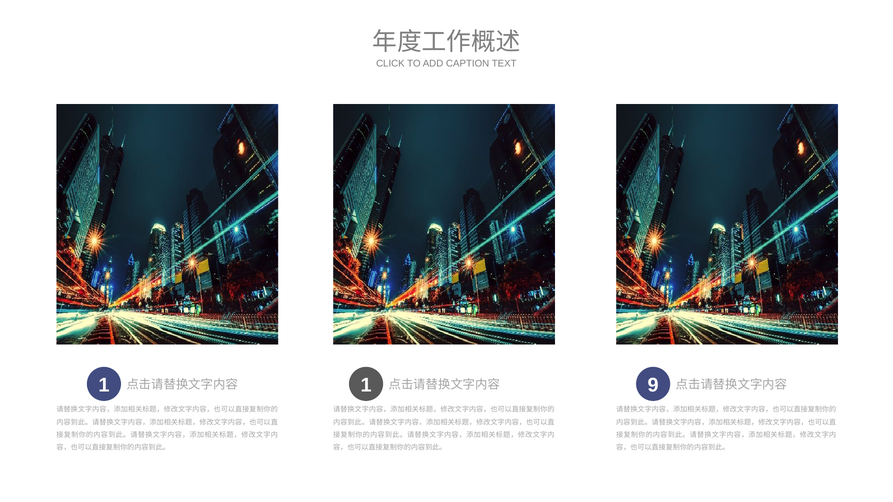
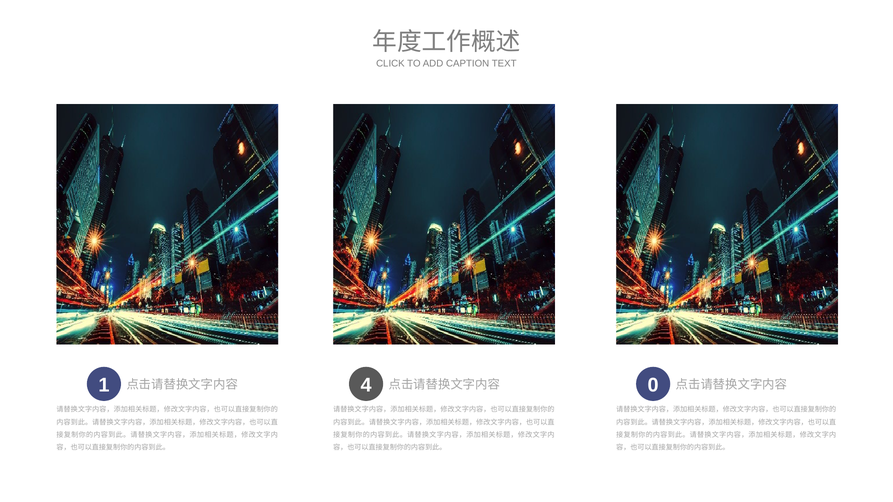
1 at (366, 385): 1 -> 4
9: 9 -> 0
